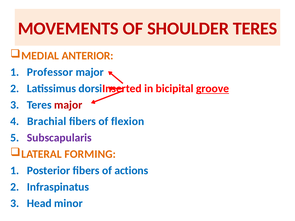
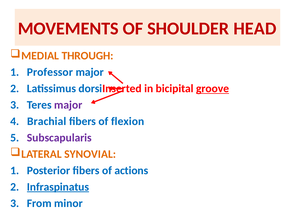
SHOULDER TERES: TERES -> HEAD
ANTERIOR: ANTERIOR -> THROUGH
major at (68, 105) colour: red -> purple
FORMING: FORMING -> SYNOVIAL
Infraspinatus underline: none -> present
Head: Head -> From
